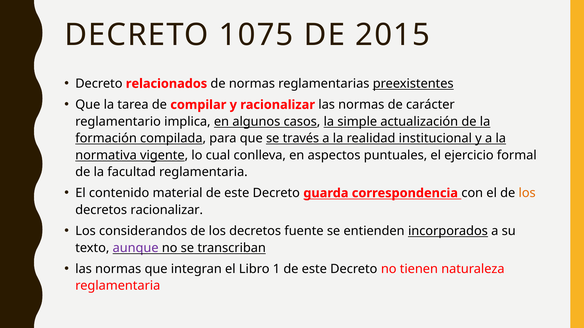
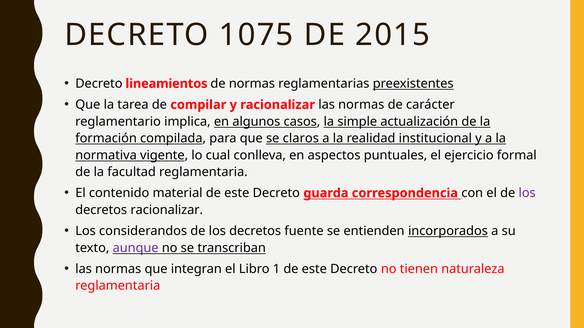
relacionados: relacionados -> lineamientos
través: través -> claros
los at (527, 193) colour: orange -> purple
